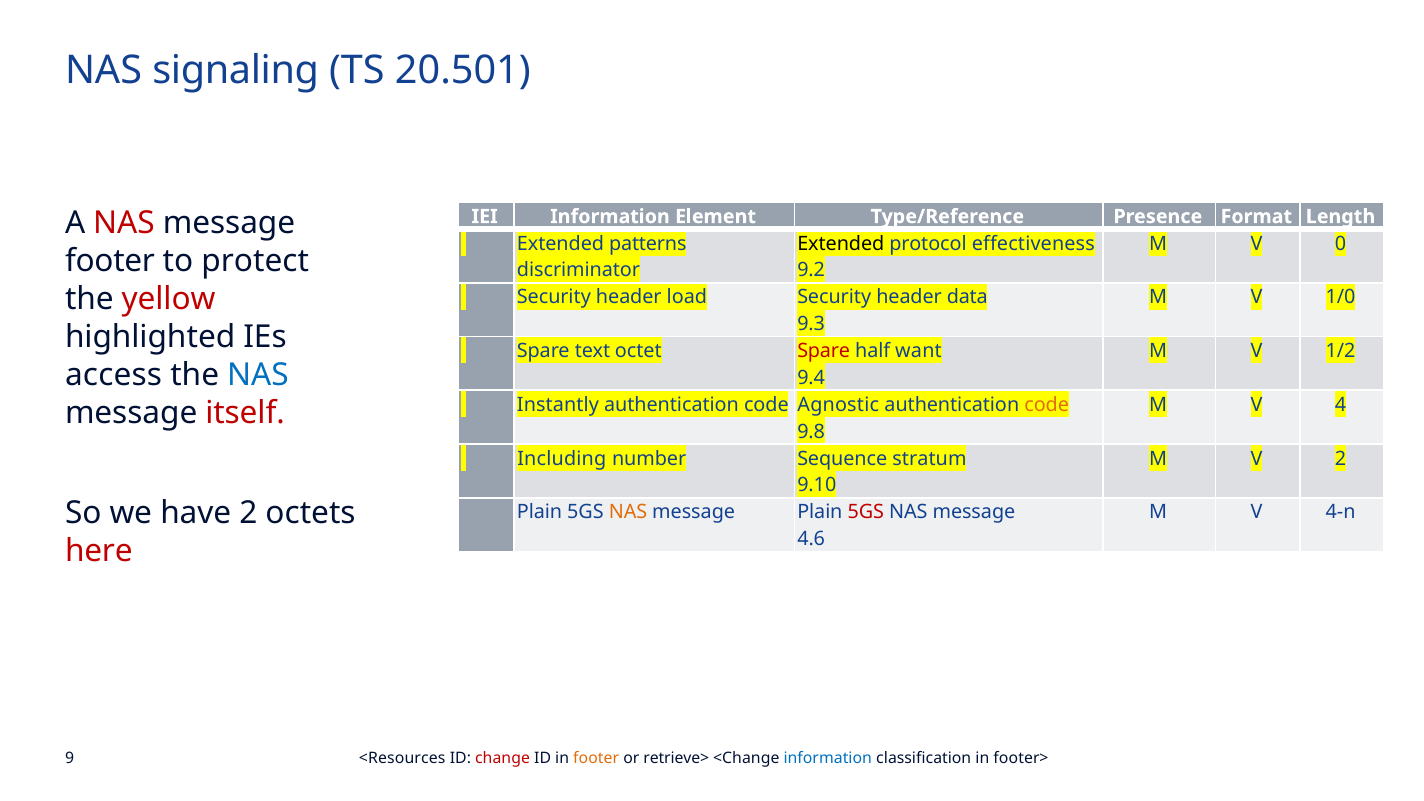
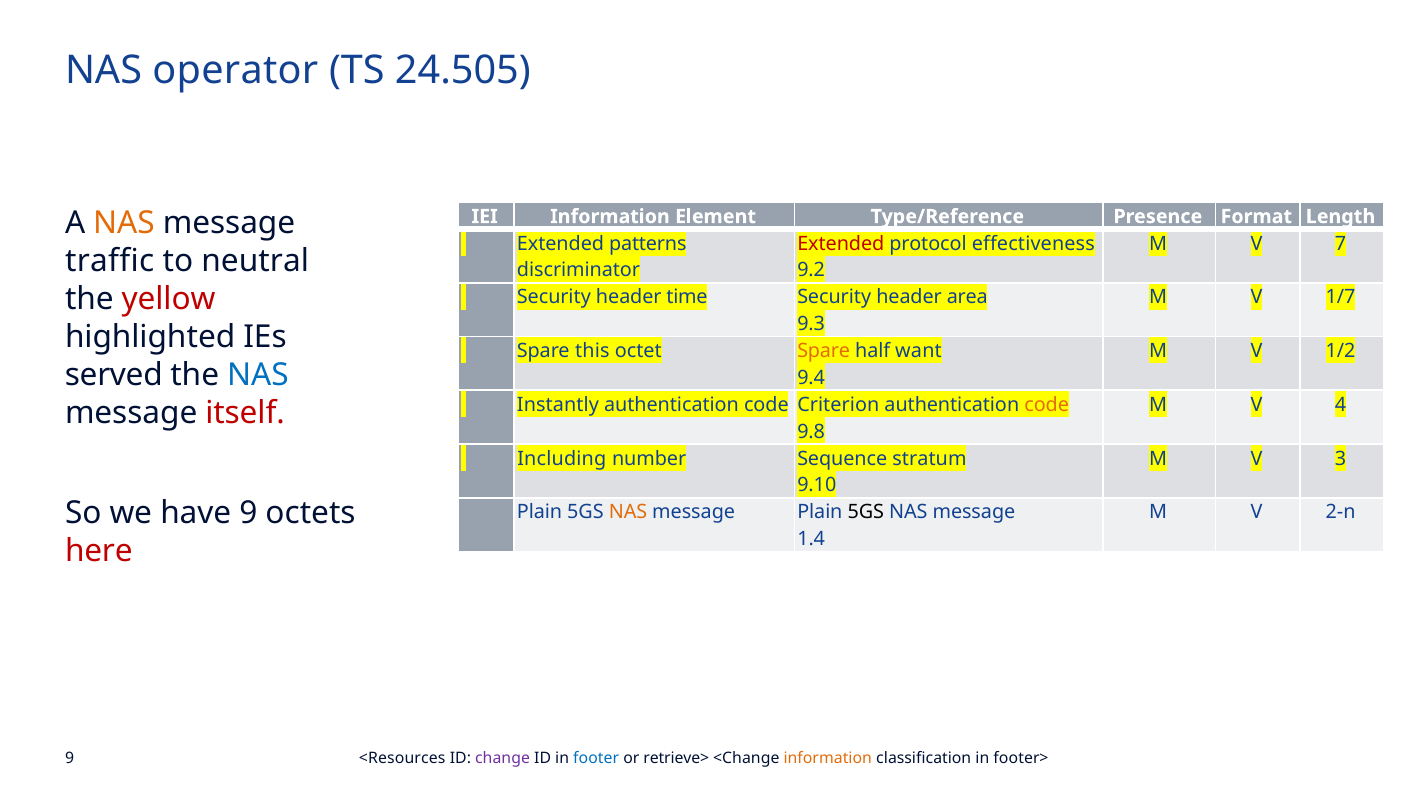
signaling: signaling -> operator
20.501: 20.501 -> 24.505
NAS at (124, 223) colour: red -> orange
Extended at (841, 244) colour: black -> red
0: 0 -> 7
footer at (110, 261): footer -> traffic
protect: protect -> neutral
load: load -> time
data: data -> area
1/0: 1/0 -> 1/7
text: text -> this
Spare at (824, 351) colour: red -> orange
access: access -> served
Agnostic: Agnostic -> Criterion
V 2: 2 -> 3
have 2: 2 -> 9
5GS at (866, 512) colour: red -> black
4-n: 4-n -> 2-n
4.6: 4.6 -> 1.4
change colour: red -> purple
footer at (596, 758) colour: orange -> blue
information at (828, 758) colour: blue -> orange
